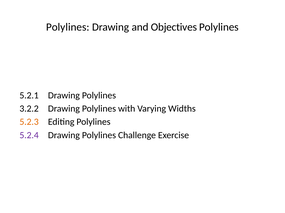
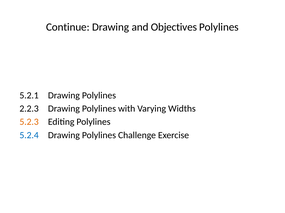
Polylines at (68, 27): Polylines -> Continue
3.2.2: 3.2.2 -> 2.2.3
5.2.4 colour: purple -> blue
